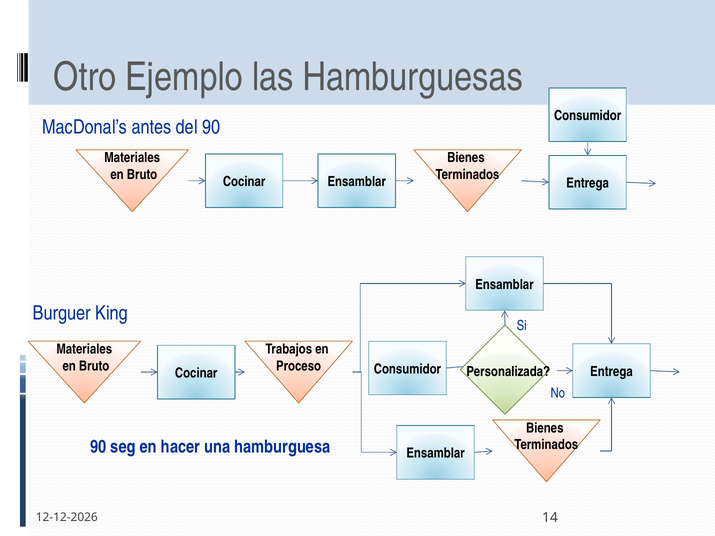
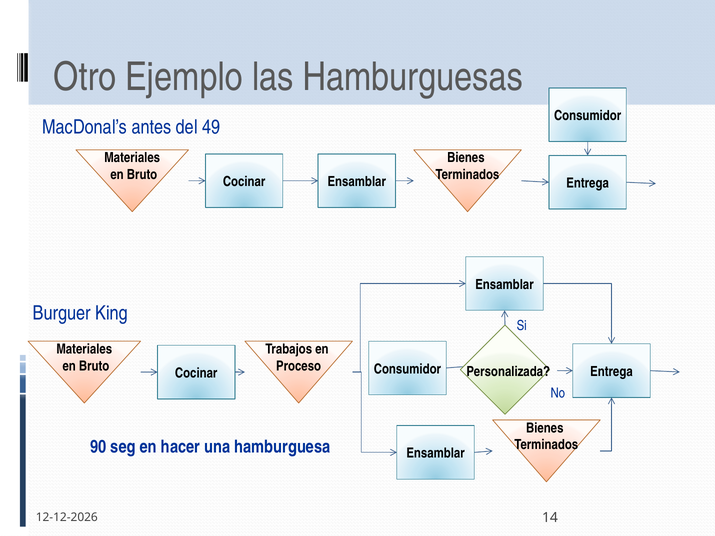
del 90: 90 -> 49
